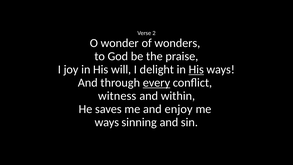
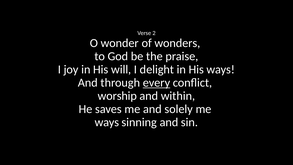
His at (196, 69) underline: present -> none
witness: witness -> worship
enjoy: enjoy -> solely
